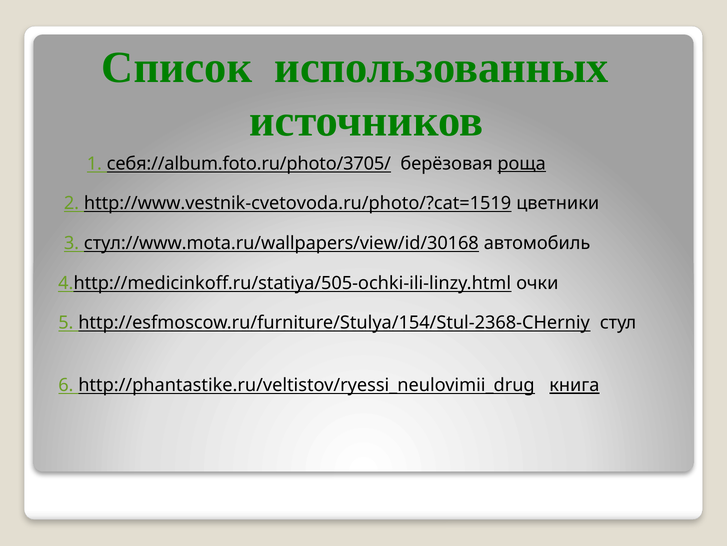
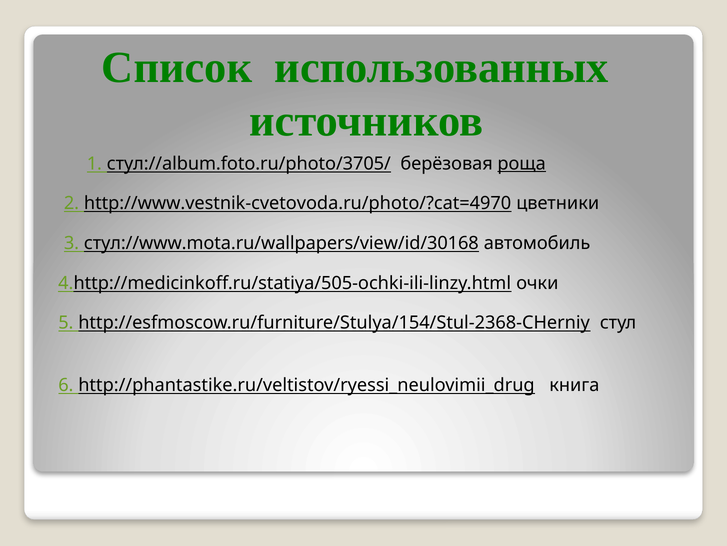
себя://album.foto.ru/photo/3705/: себя://album.foto.ru/photo/3705/ -> стул://album.foto.ru/photo/3705/
http://www.vestnik-cvetovoda.ru/photo/?cat=1519: http://www.vestnik-cvetovoda.ru/photo/?cat=1519 -> http://www.vestnik-cvetovoda.ru/photo/?cat=4970
книга underline: present -> none
